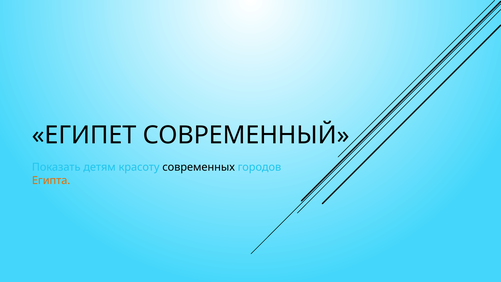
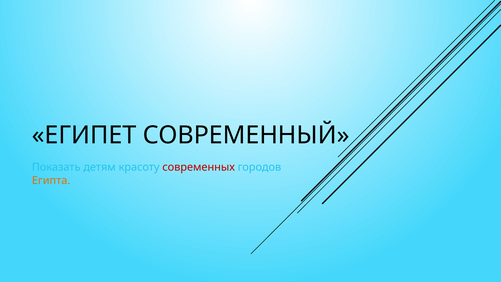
современных colour: black -> red
